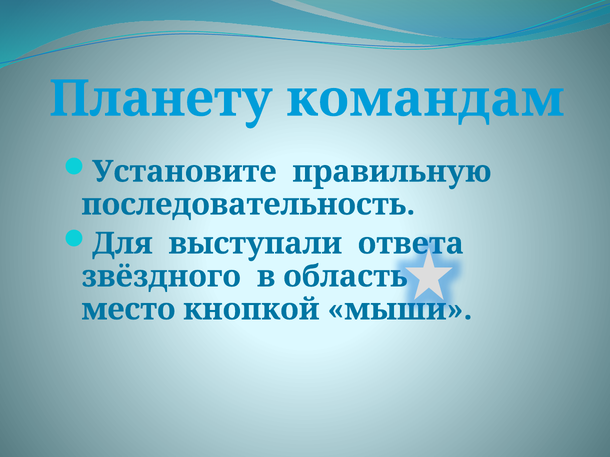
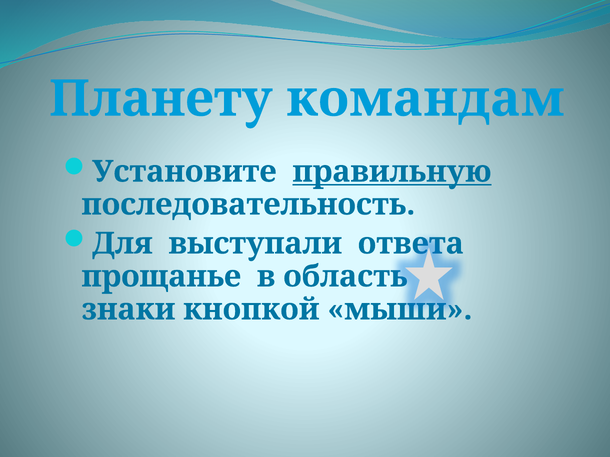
правильную underline: none -> present
звёздного: звёздного -> прощанье
место: место -> знаки
